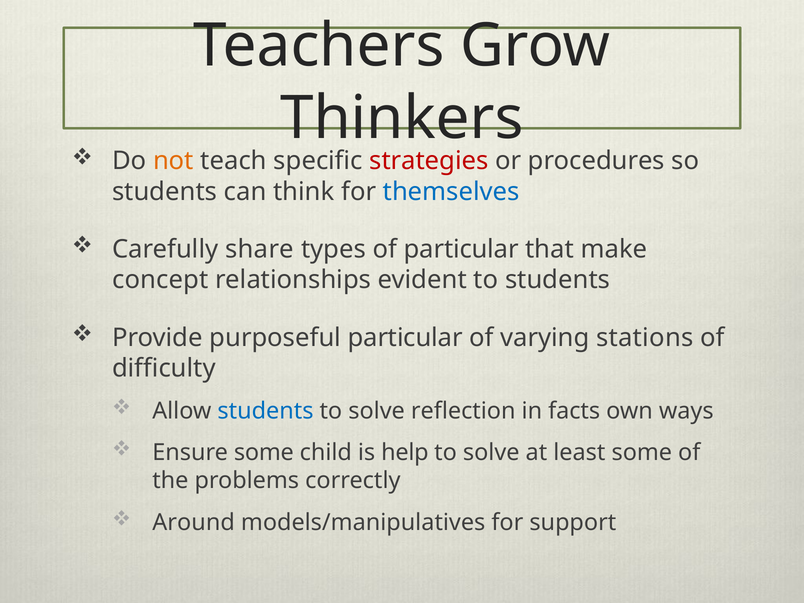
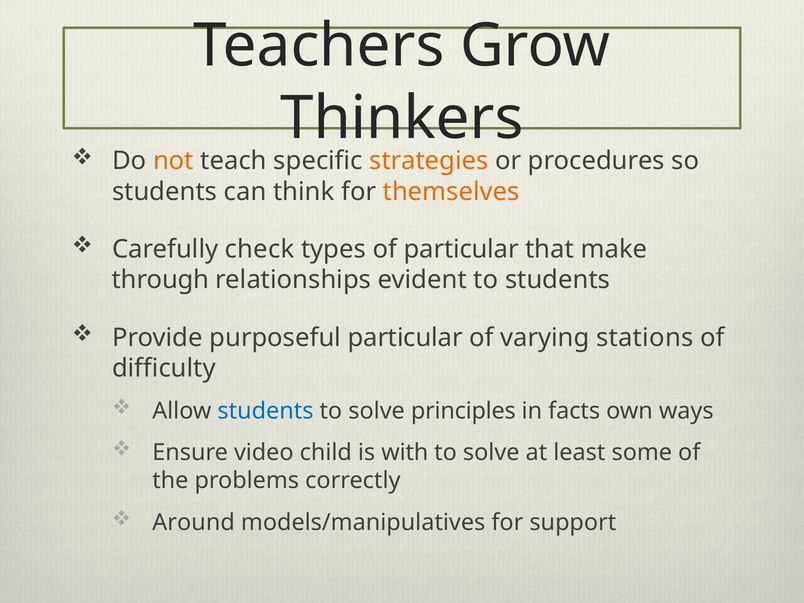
strategies colour: red -> orange
themselves colour: blue -> orange
share: share -> check
concept: concept -> through
reflection: reflection -> principles
Ensure some: some -> video
help: help -> with
